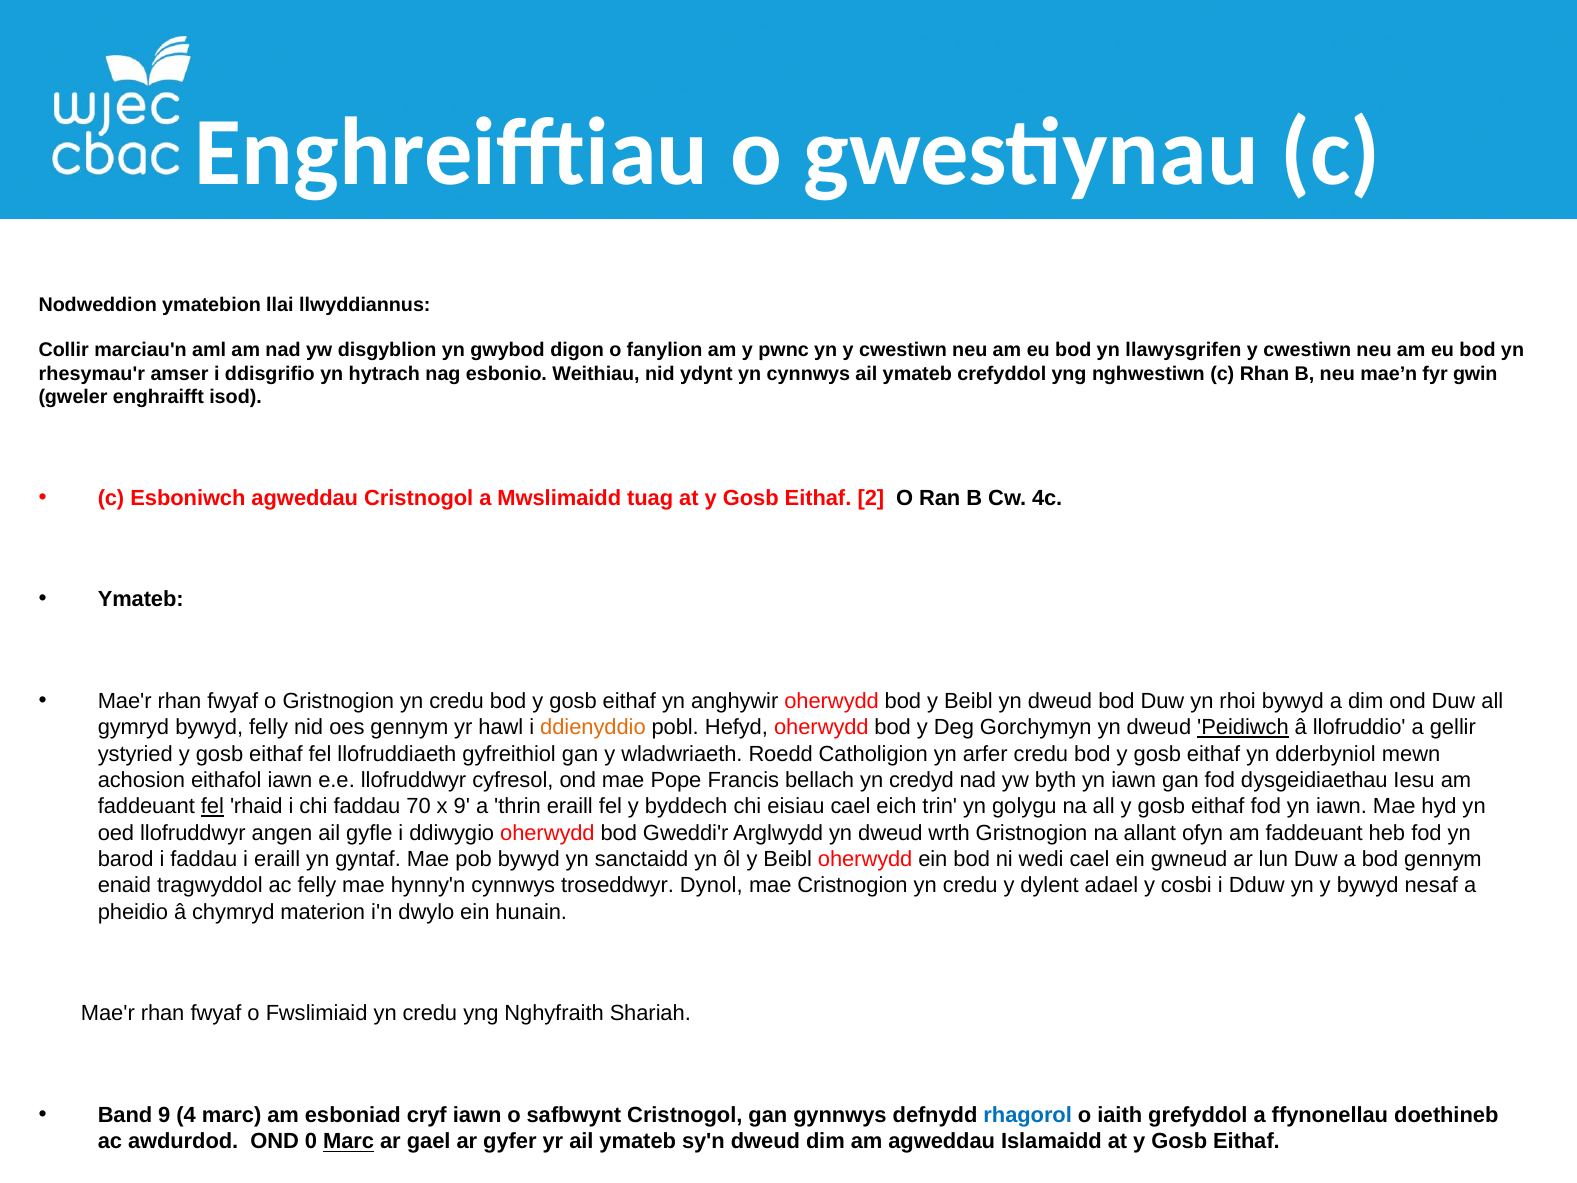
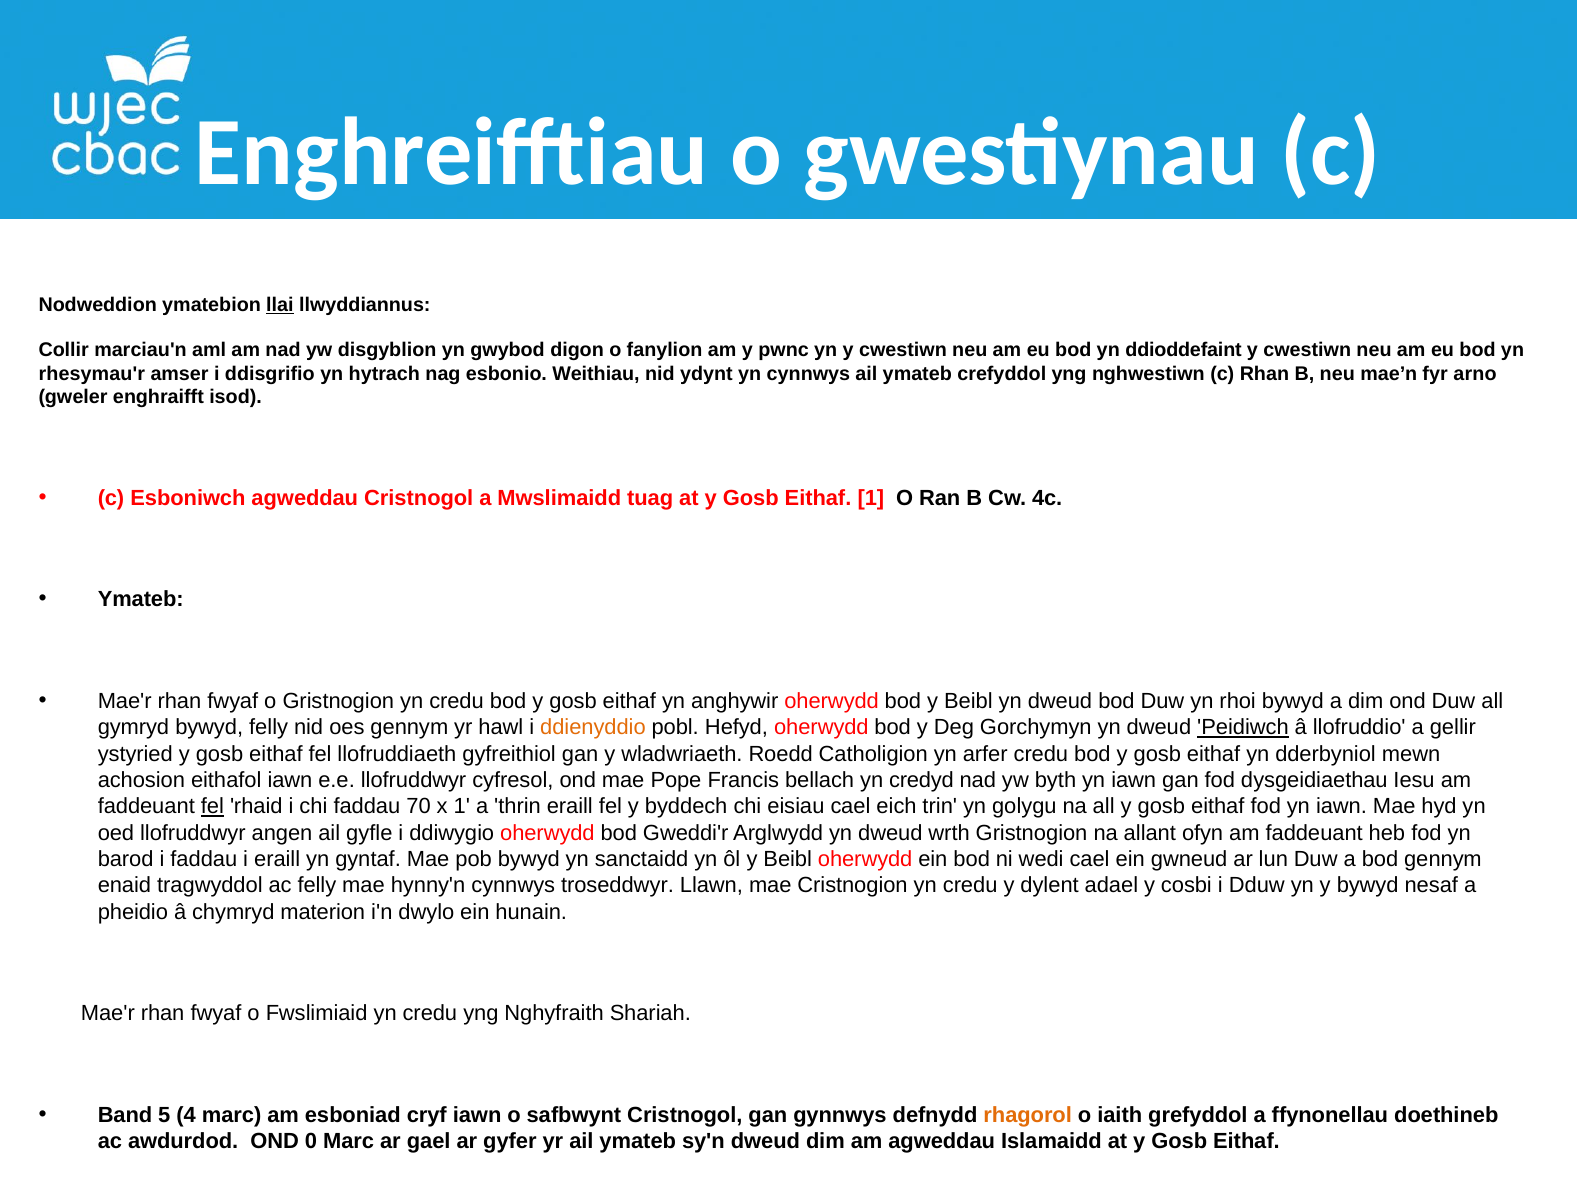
llai underline: none -> present
llawysgrifen: llawysgrifen -> ddioddefaint
gwin: gwin -> arno
Eithaf 2: 2 -> 1
x 9: 9 -> 1
Dynol: Dynol -> Llawn
Band 9: 9 -> 5
rhagorol colour: blue -> orange
Marc at (349, 1141) underline: present -> none
